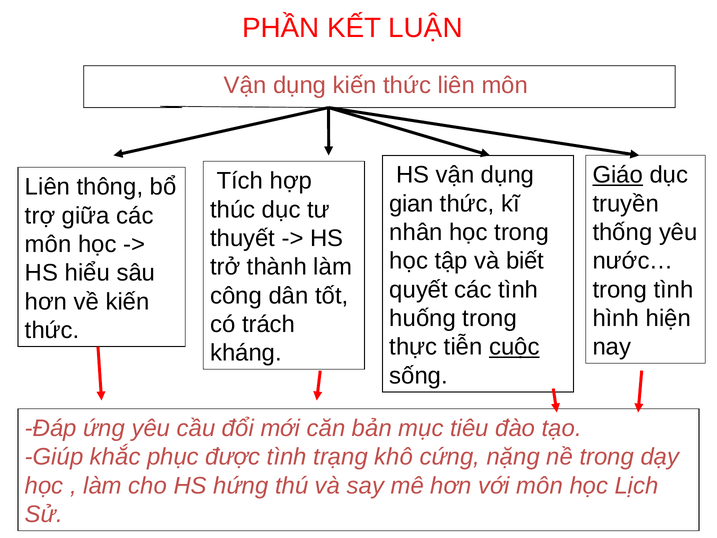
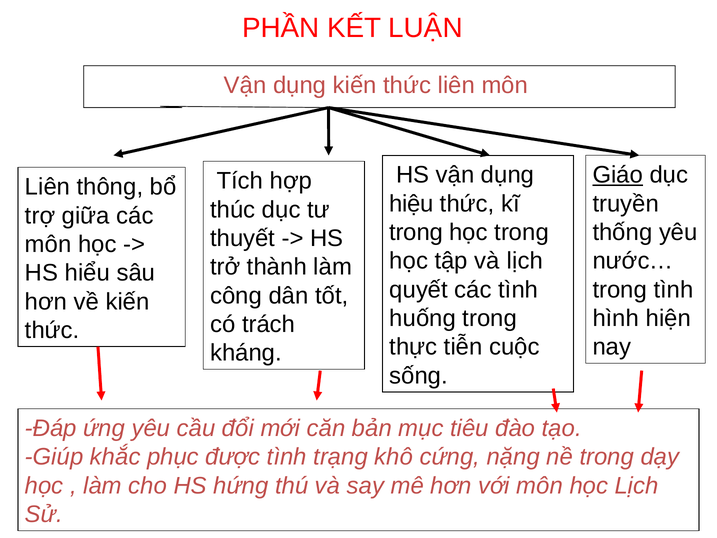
gian: gian -> hiệu
nhân at (416, 232): nhân -> trong
và biết: biết -> lịch
cuộc underline: present -> none
